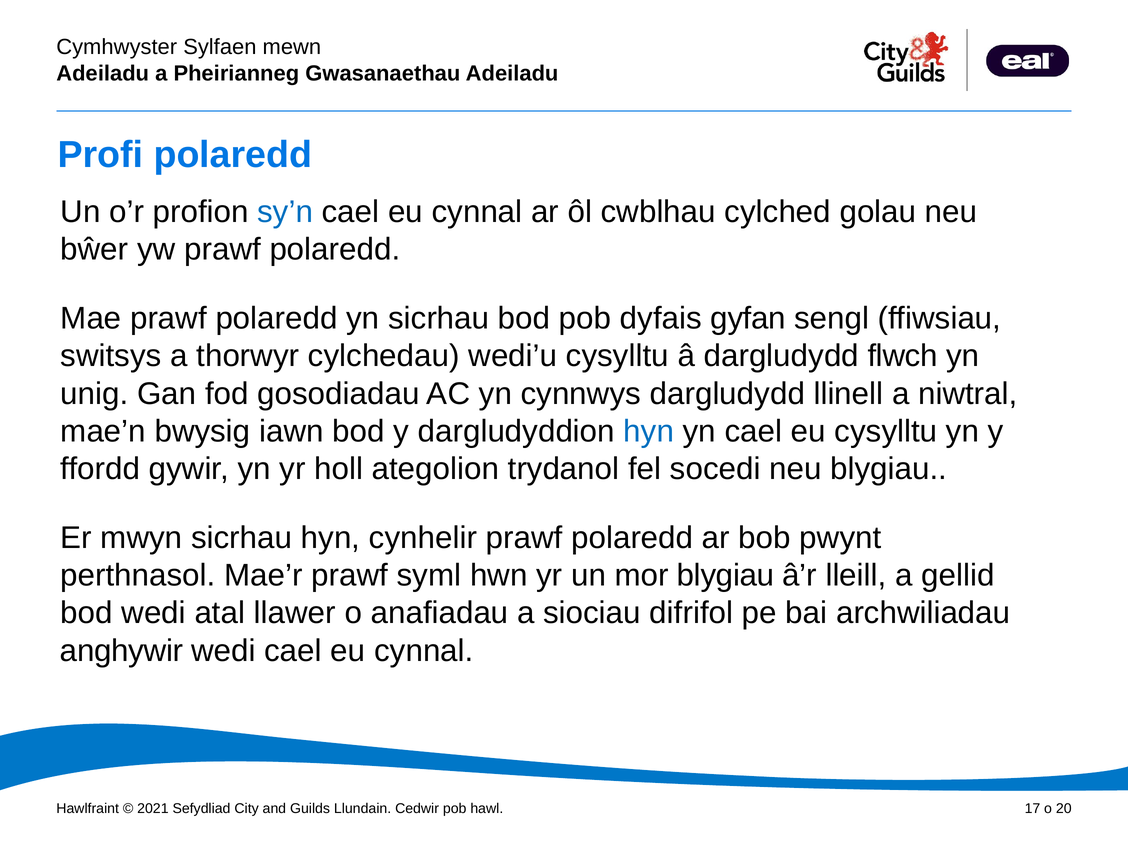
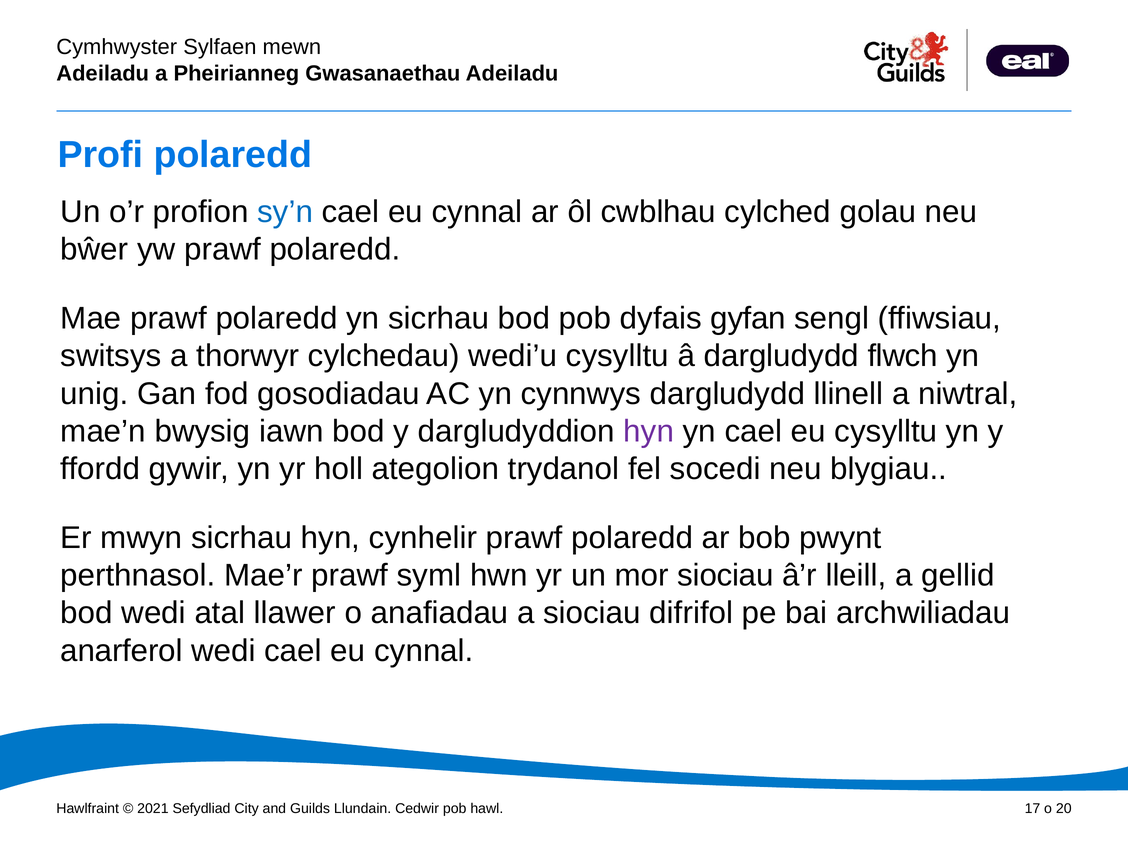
hyn at (649, 431) colour: blue -> purple
mor blygiau: blygiau -> siociau
anghywir: anghywir -> anarferol
